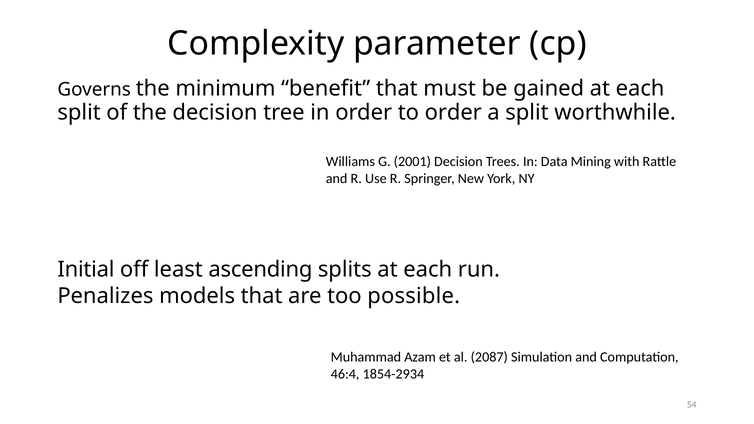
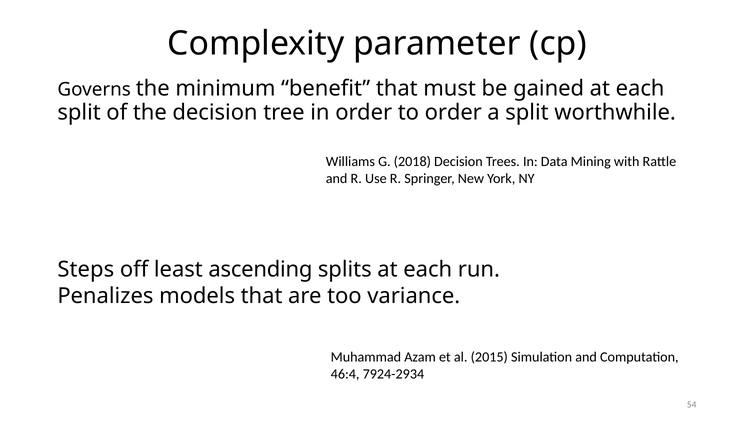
2001: 2001 -> 2018
Initial: Initial -> Steps
possible: possible -> variance
2087: 2087 -> 2015
1854-2934: 1854-2934 -> 7924-2934
